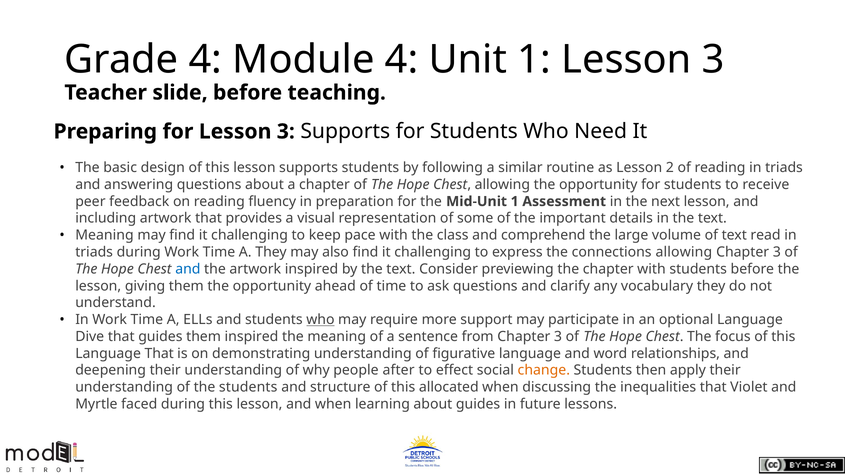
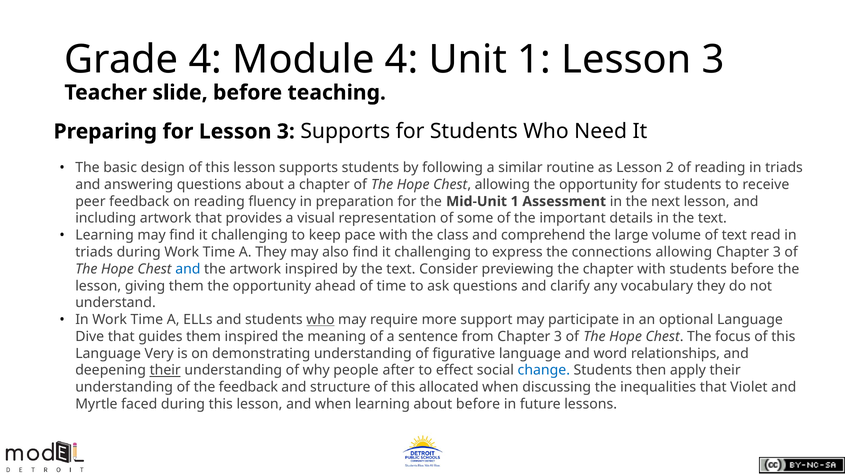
Meaning at (105, 235): Meaning -> Learning
Language That: That -> Very
their at (165, 371) underline: none -> present
change colour: orange -> blue
the students: students -> feedback
about guides: guides -> before
